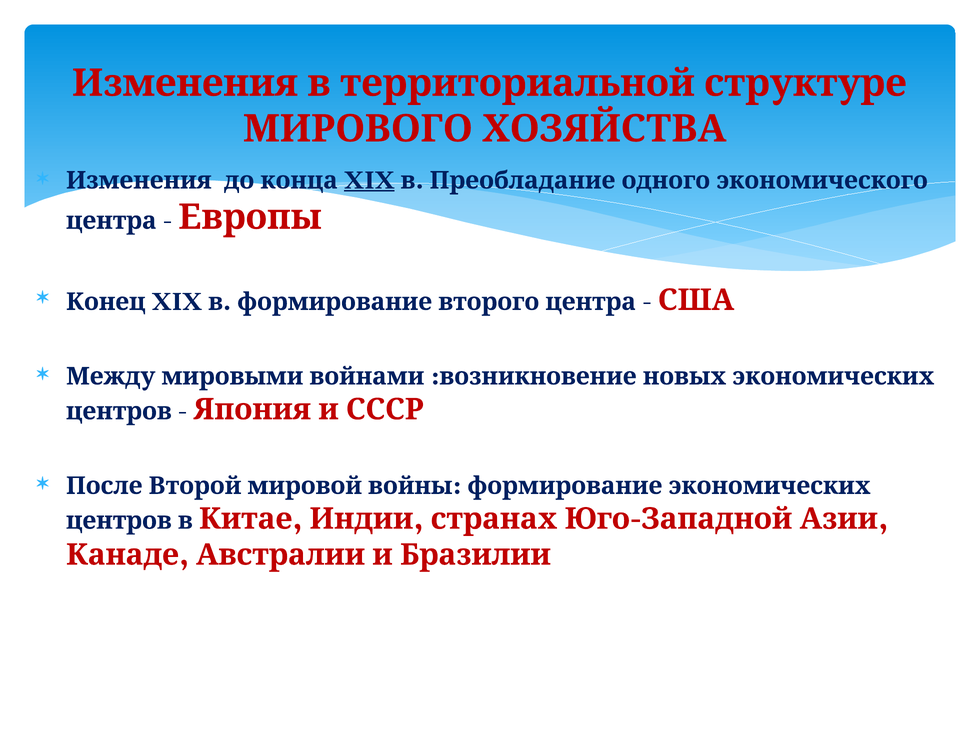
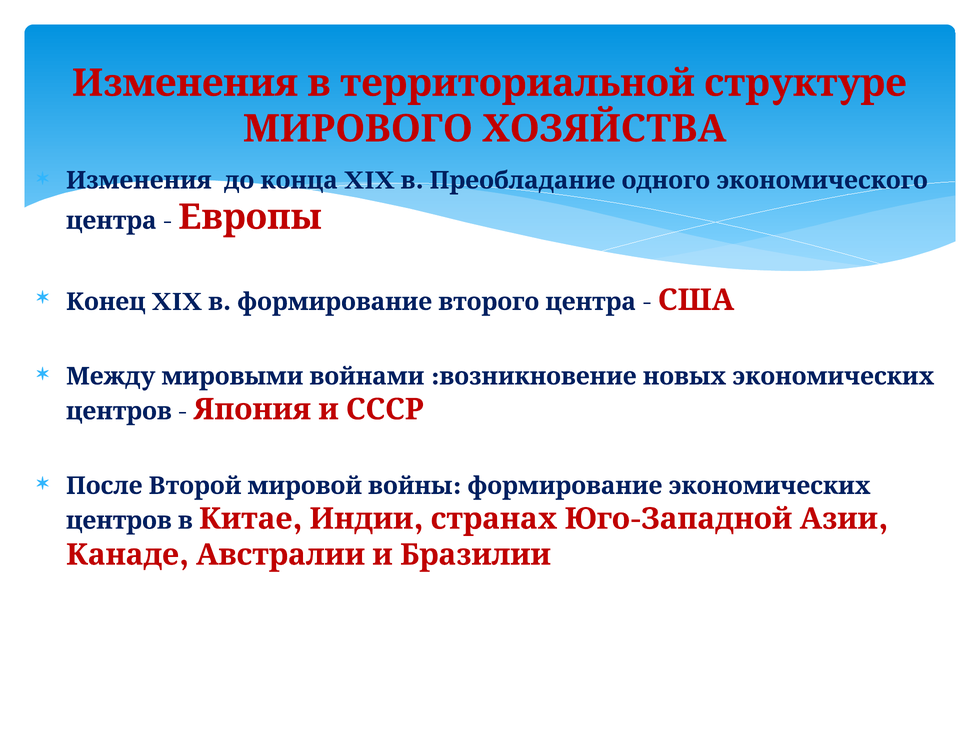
XIX underline: present -> none
